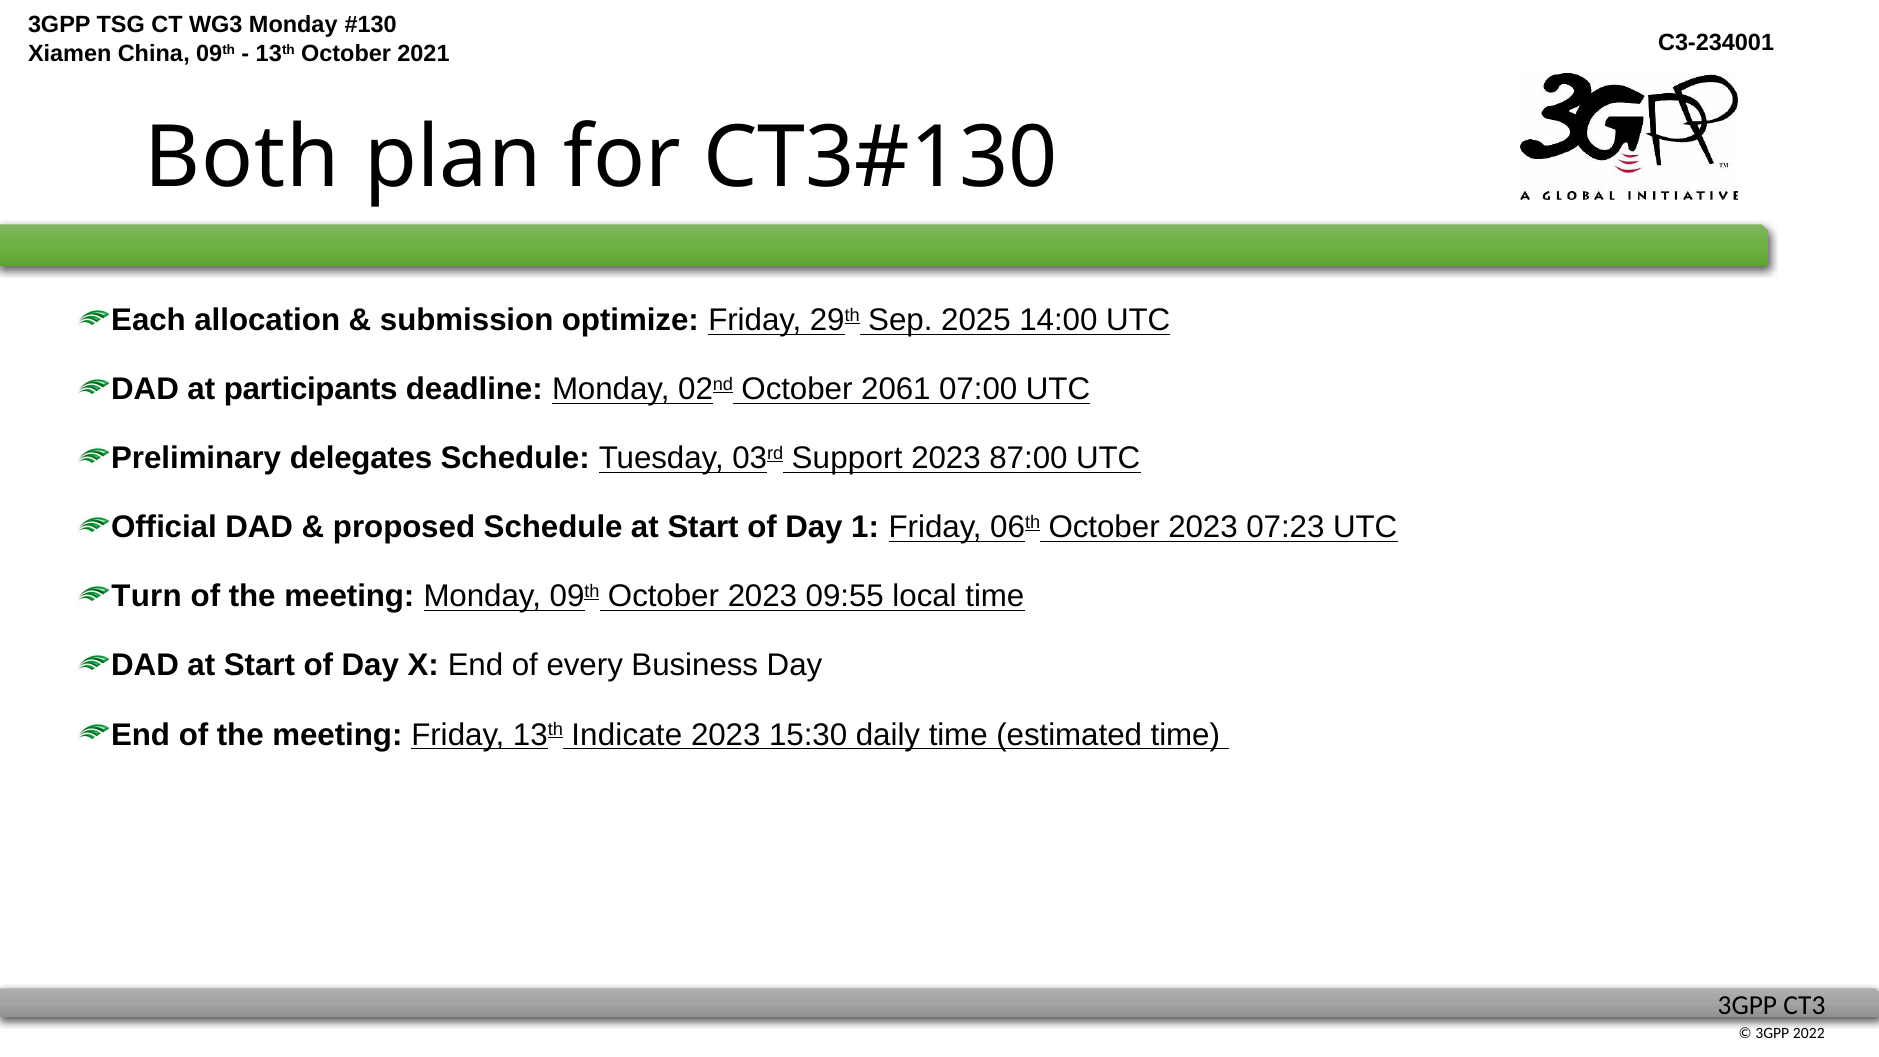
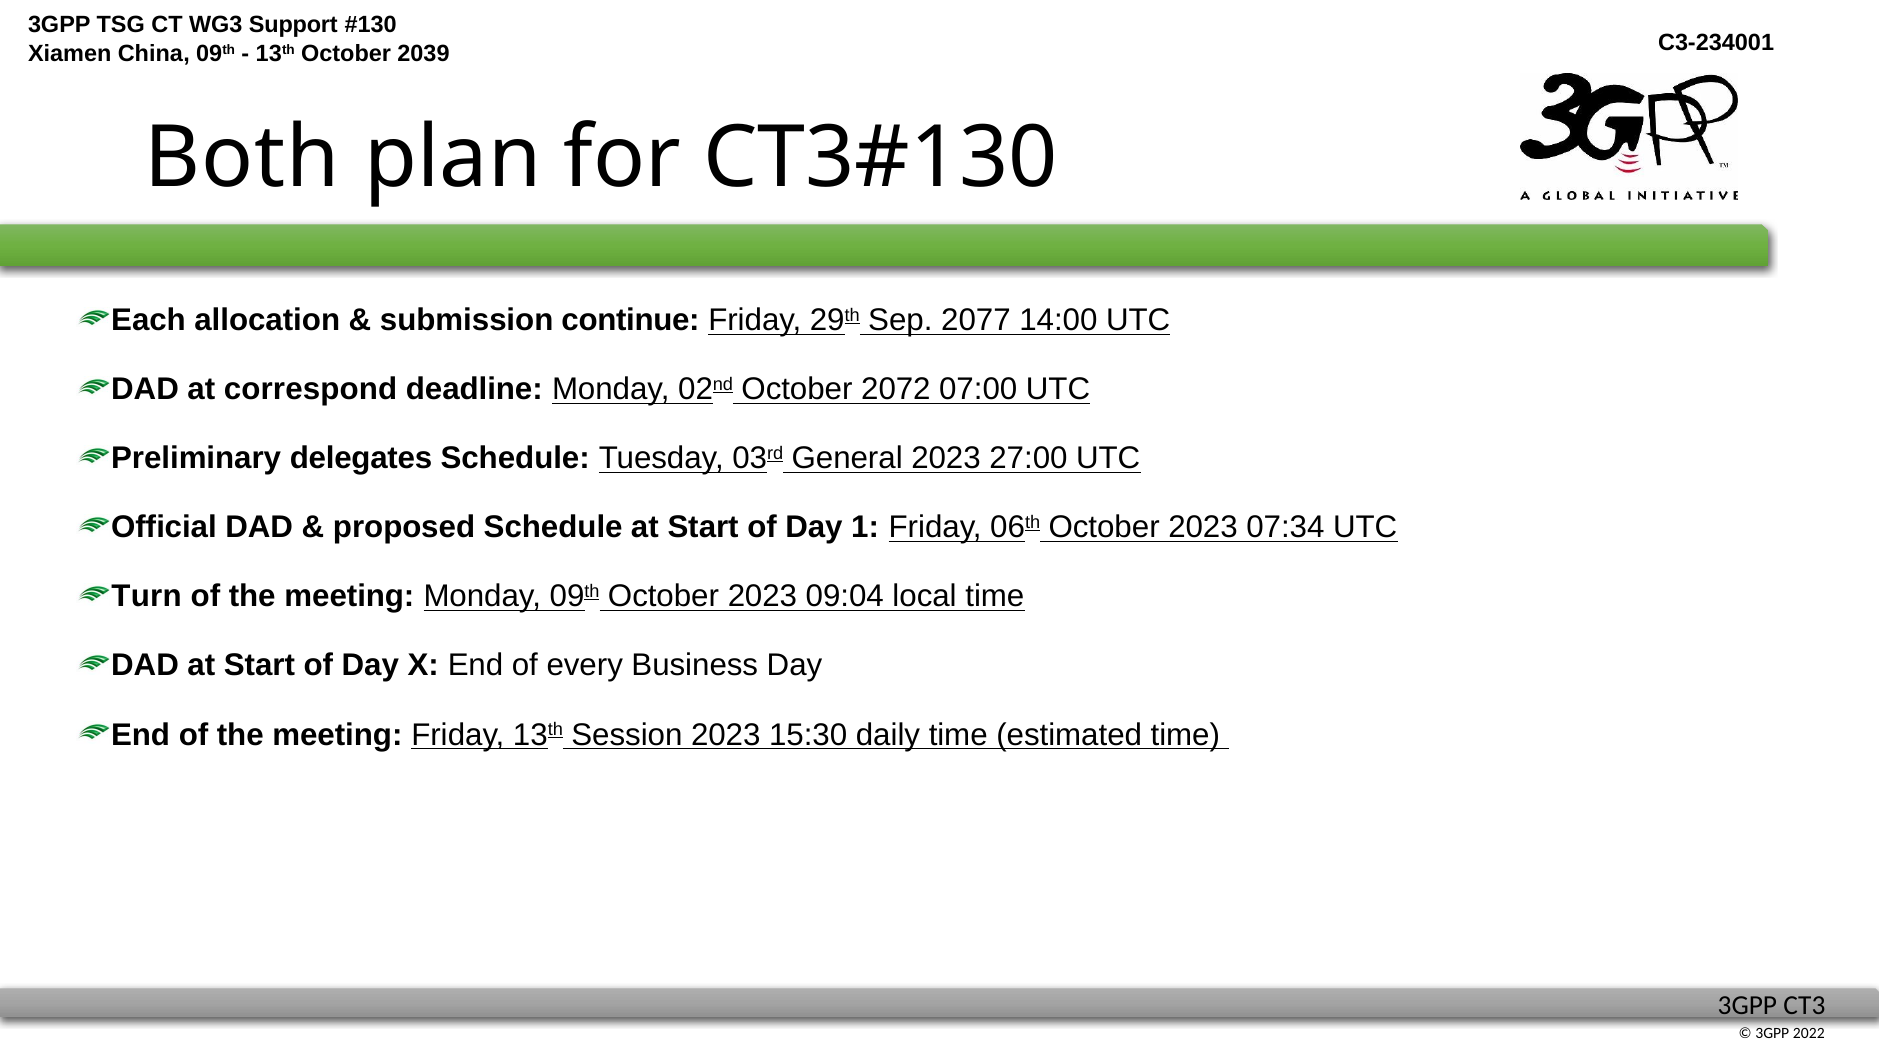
Monday at (293, 25): Monday -> Support
2021: 2021 -> 2039
optimize: optimize -> continue
2025: 2025 -> 2077
participants: participants -> correspond
2061: 2061 -> 2072
Support: Support -> General
87:00: 87:00 -> 27:00
07:23: 07:23 -> 07:34
09:55: 09:55 -> 09:04
Indicate: Indicate -> Session
